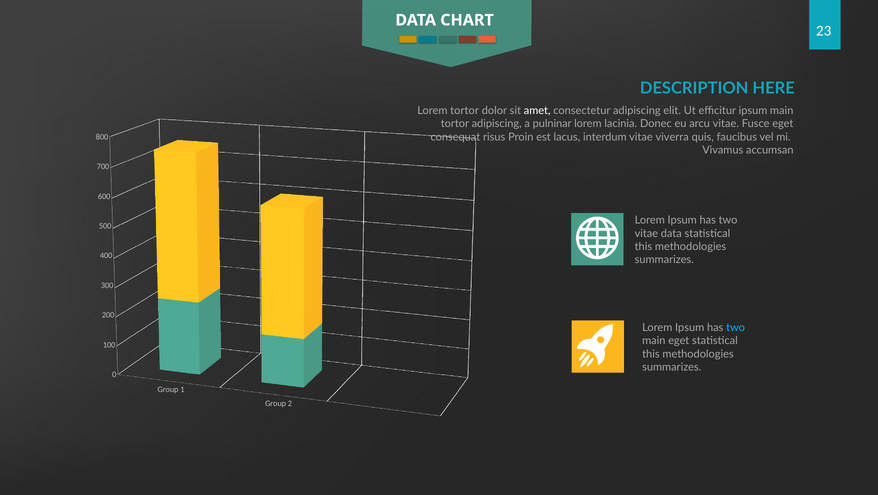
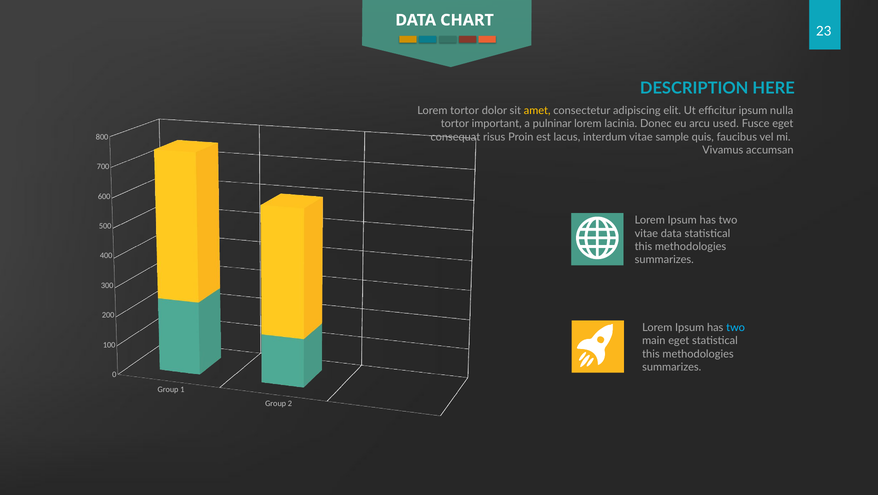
amet colour: white -> yellow
ipsum main: main -> nulla
tortor adipiscing: adipiscing -> important
arcu vitae: vitae -> used
viverra: viverra -> sample
